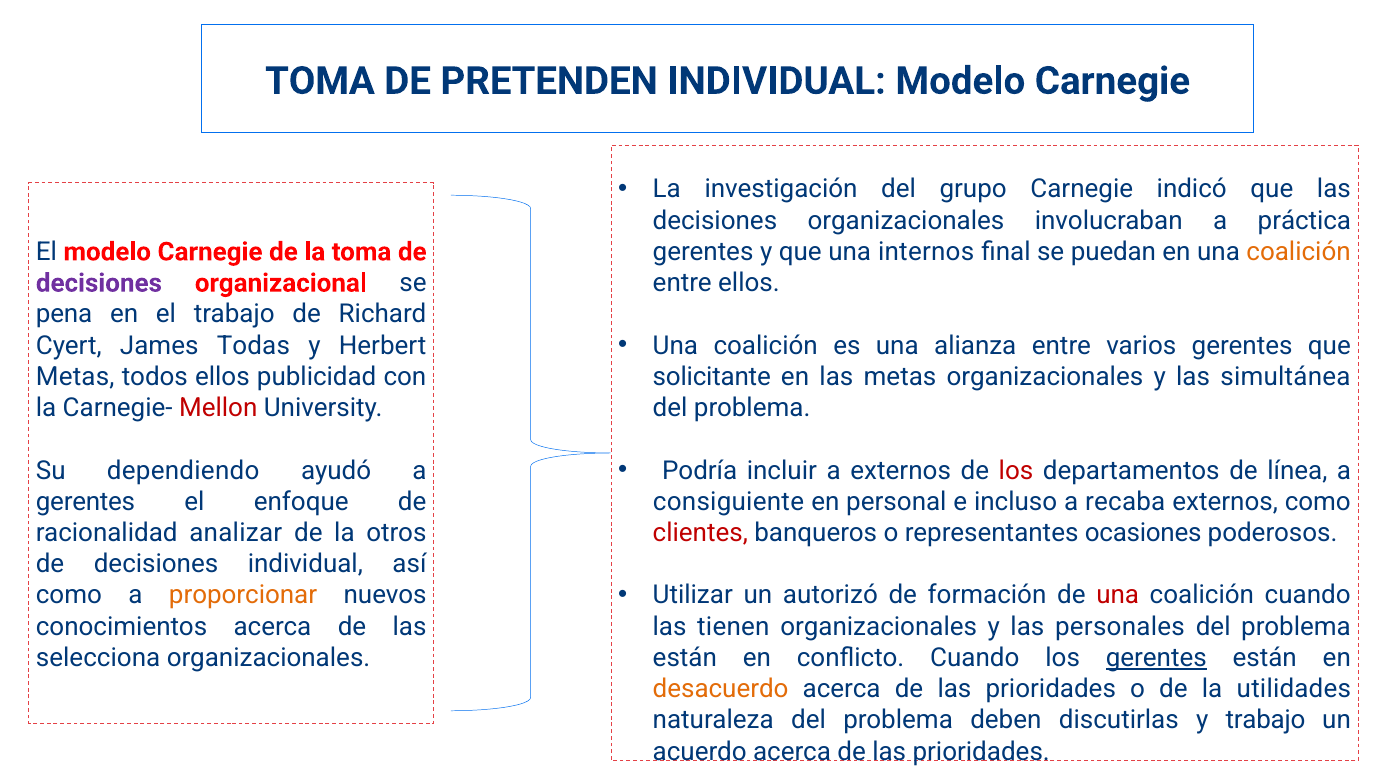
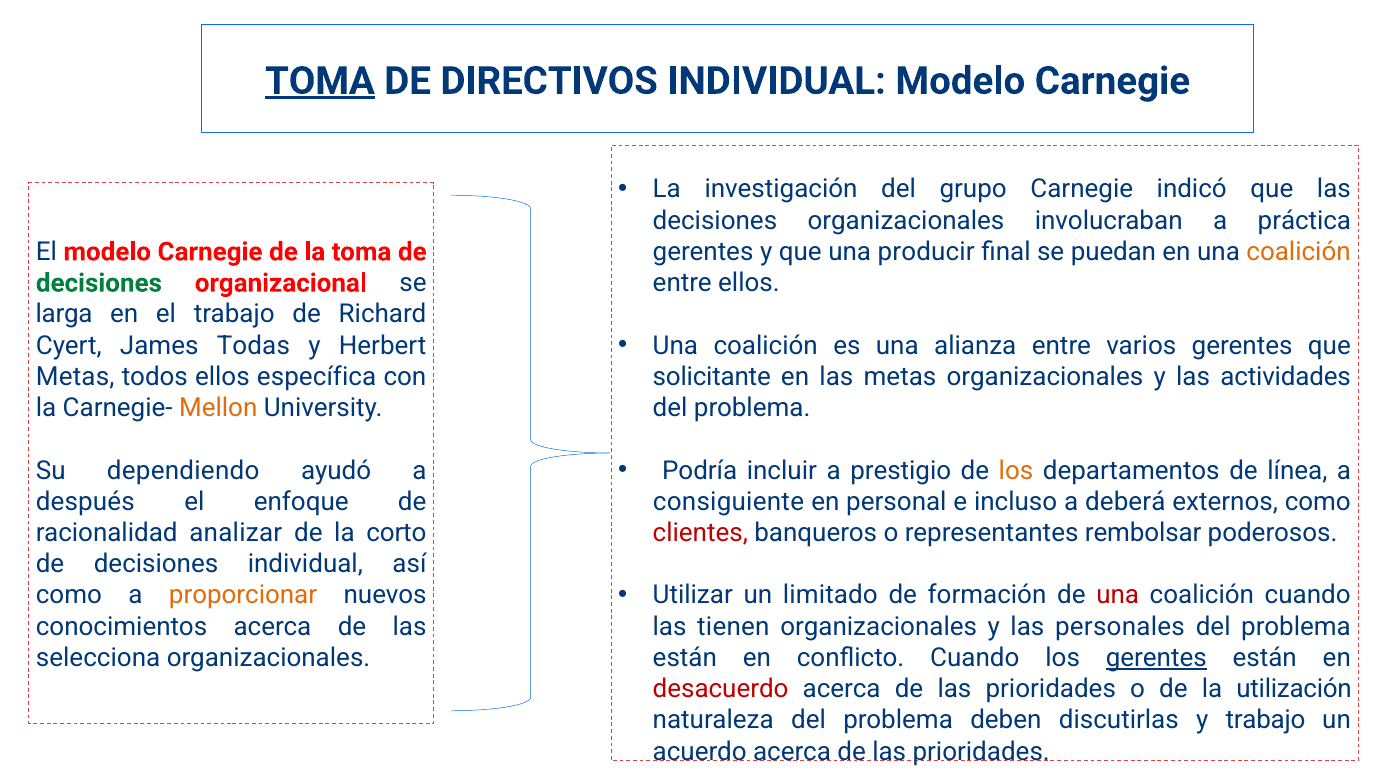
TOMA at (320, 81) underline: none -> present
PRETENDEN: PRETENDEN -> DIRECTIVOS
internos: internos -> producir
decisiones at (99, 283) colour: purple -> green
pena: pena -> larga
publicidad: publicidad -> específica
simultánea: simultánea -> actividades
Mellon colour: red -> orange
a externos: externos -> prestigio
los at (1016, 471) colour: red -> orange
gerentes at (86, 502): gerentes -> después
recaba: recaba -> deberá
otros: otros -> corto
ocasiones: ocasiones -> rembolsar
autorizó: autorizó -> limitado
desacuerdo colour: orange -> red
utilidades: utilidades -> utilización
